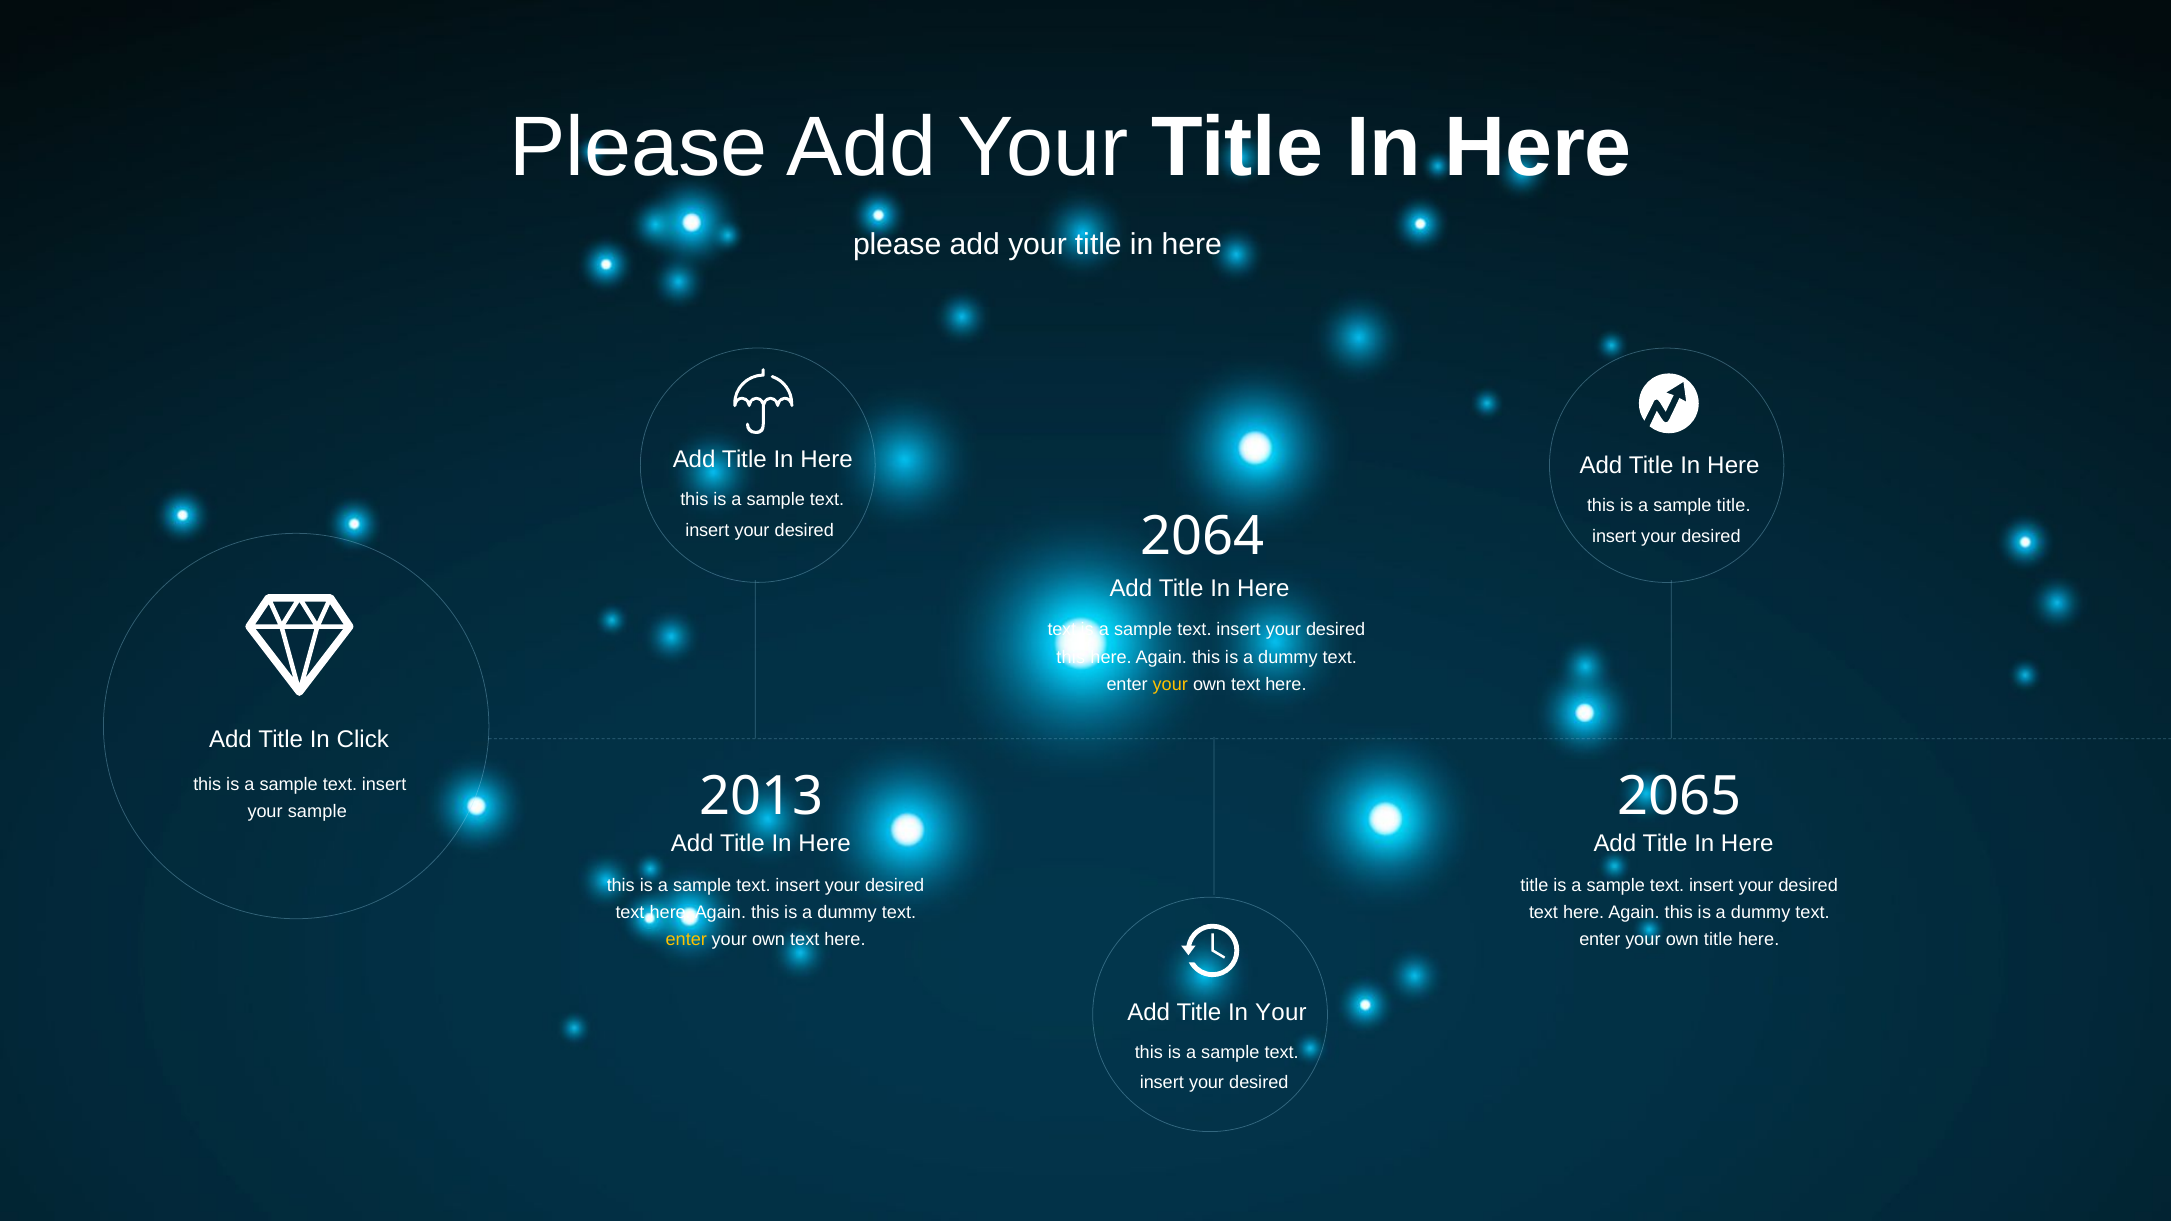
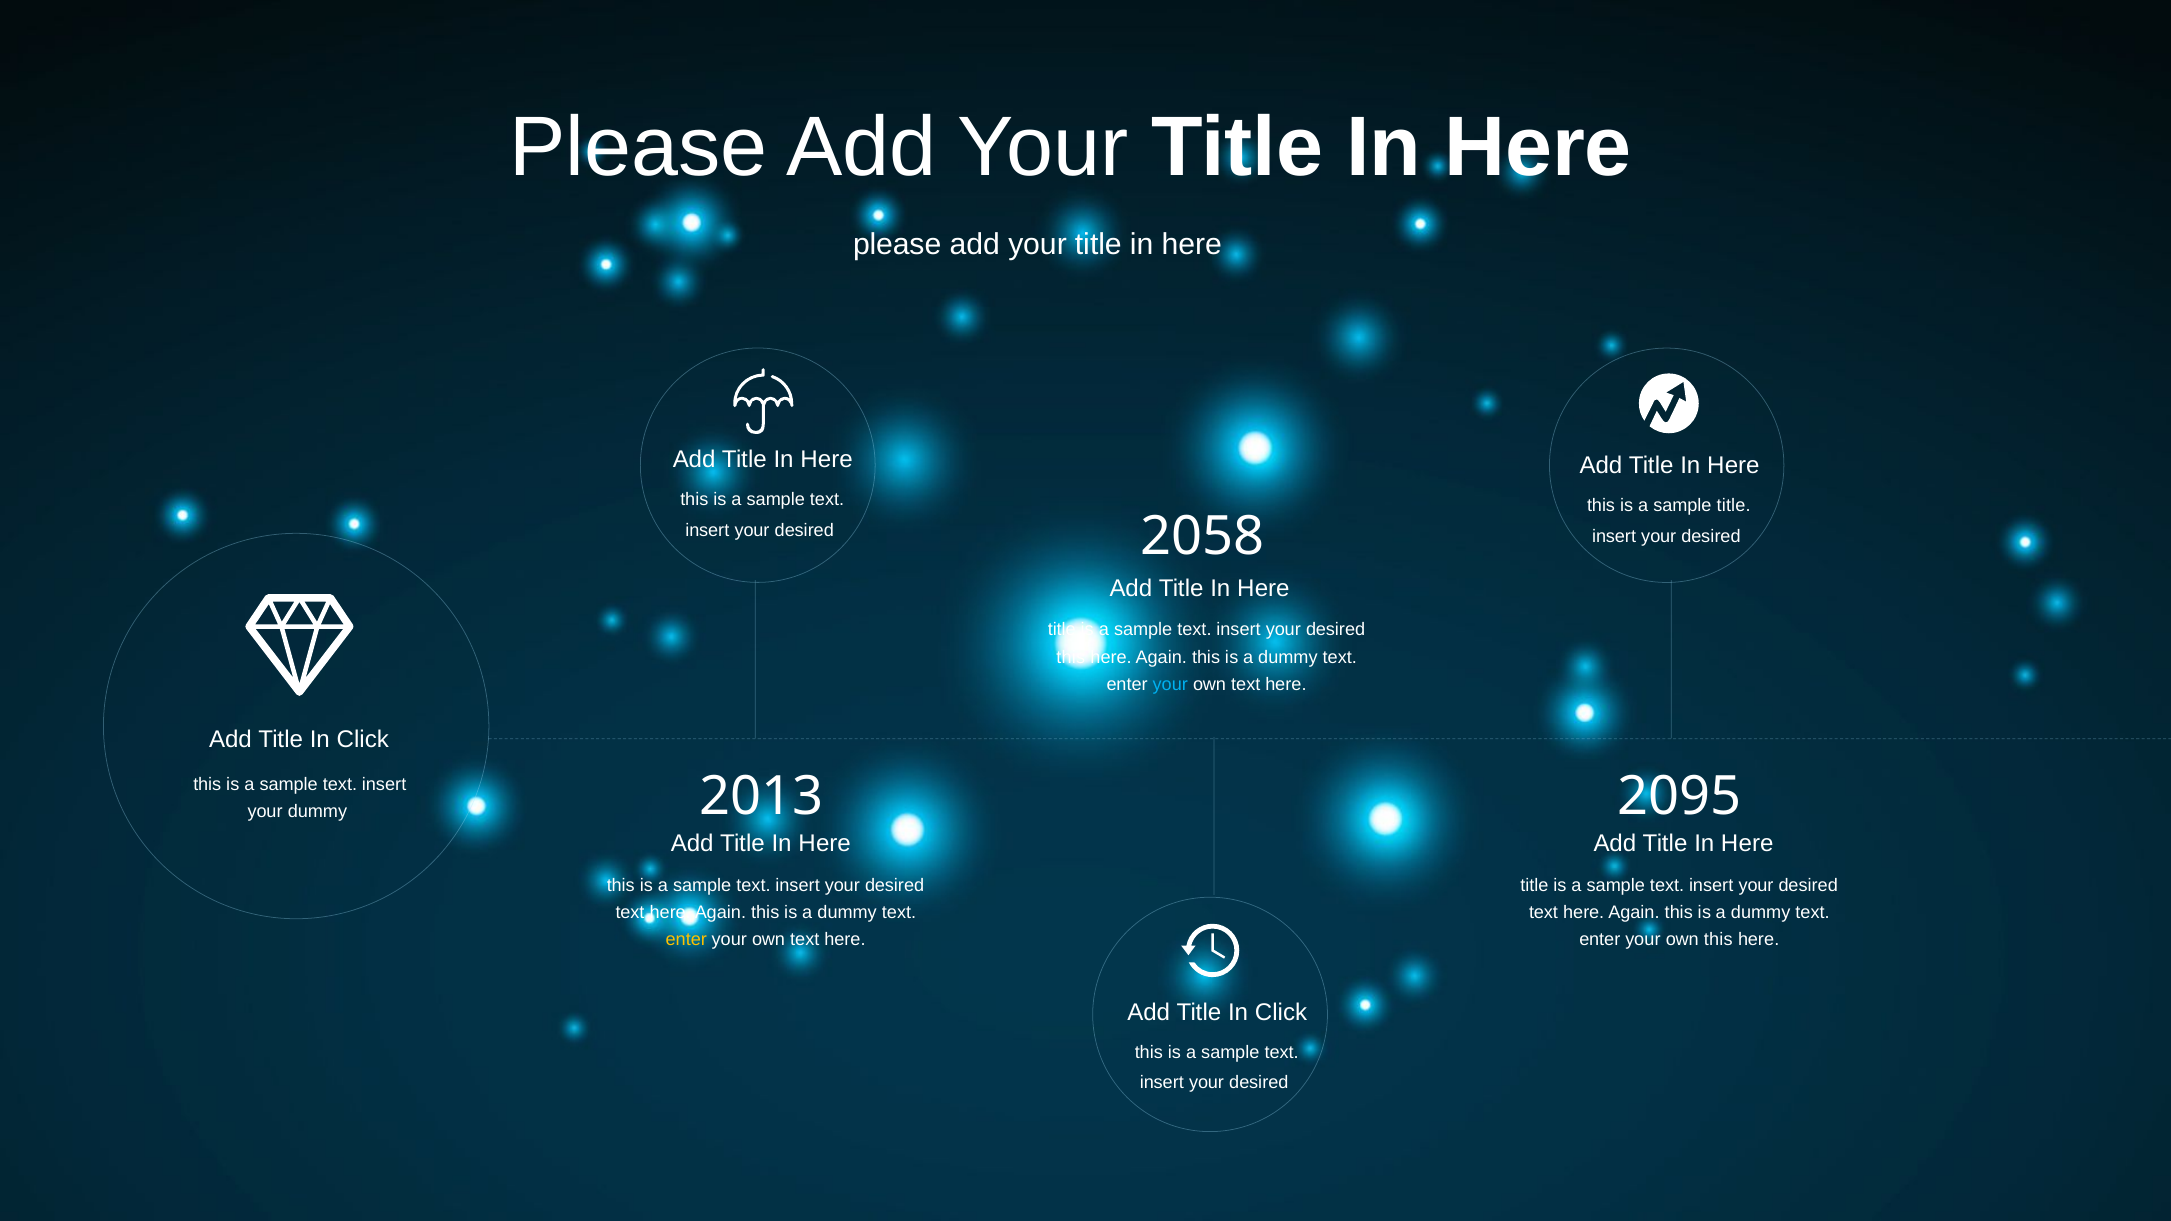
2064: 2064 -> 2058
text at (1062, 630): text -> title
your at (1170, 684) colour: yellow -> light blue
2065: 2065 -> 2095
your sample: sample -> dummy
own title: title -> this
Your at (1281, 1012): Your -> Click
